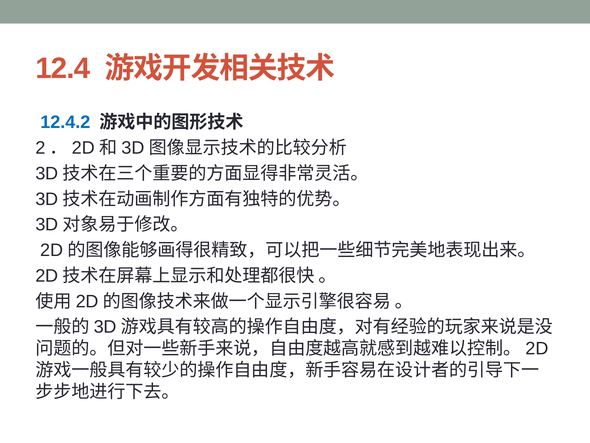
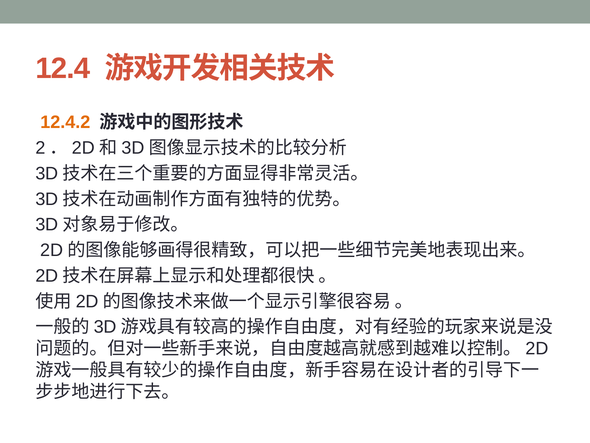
12.4.2 colour: blue -> orange
